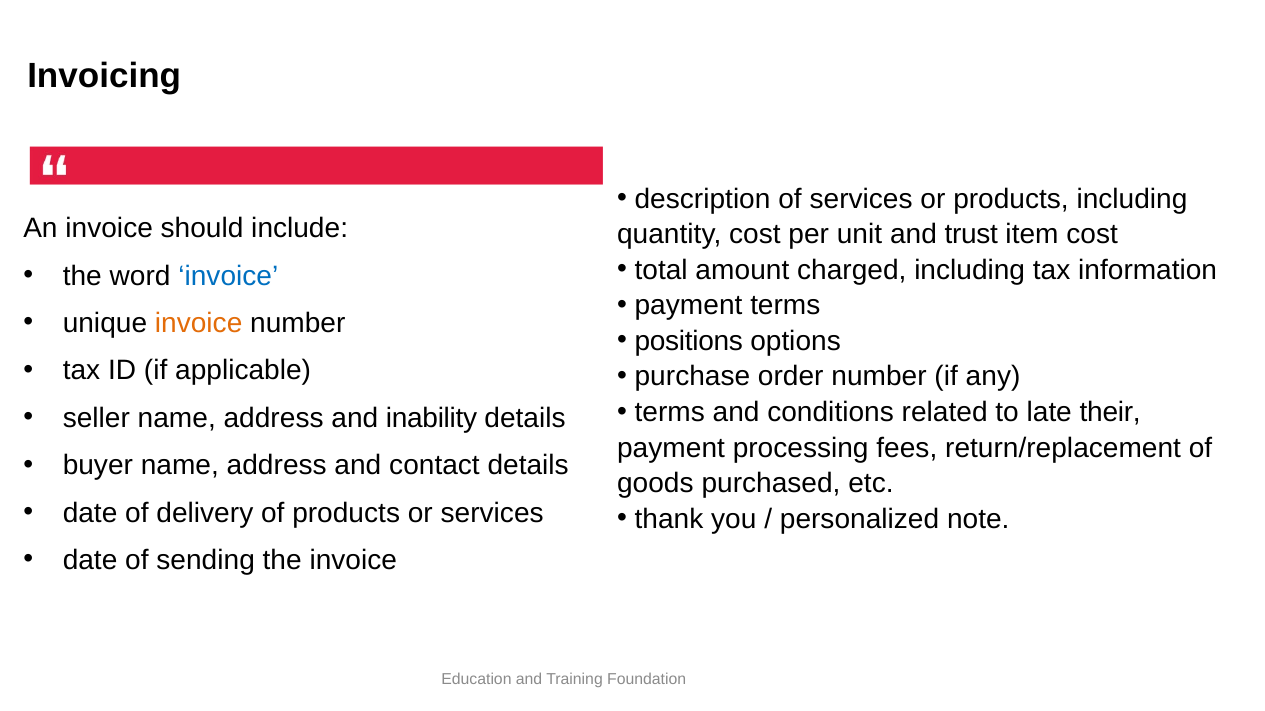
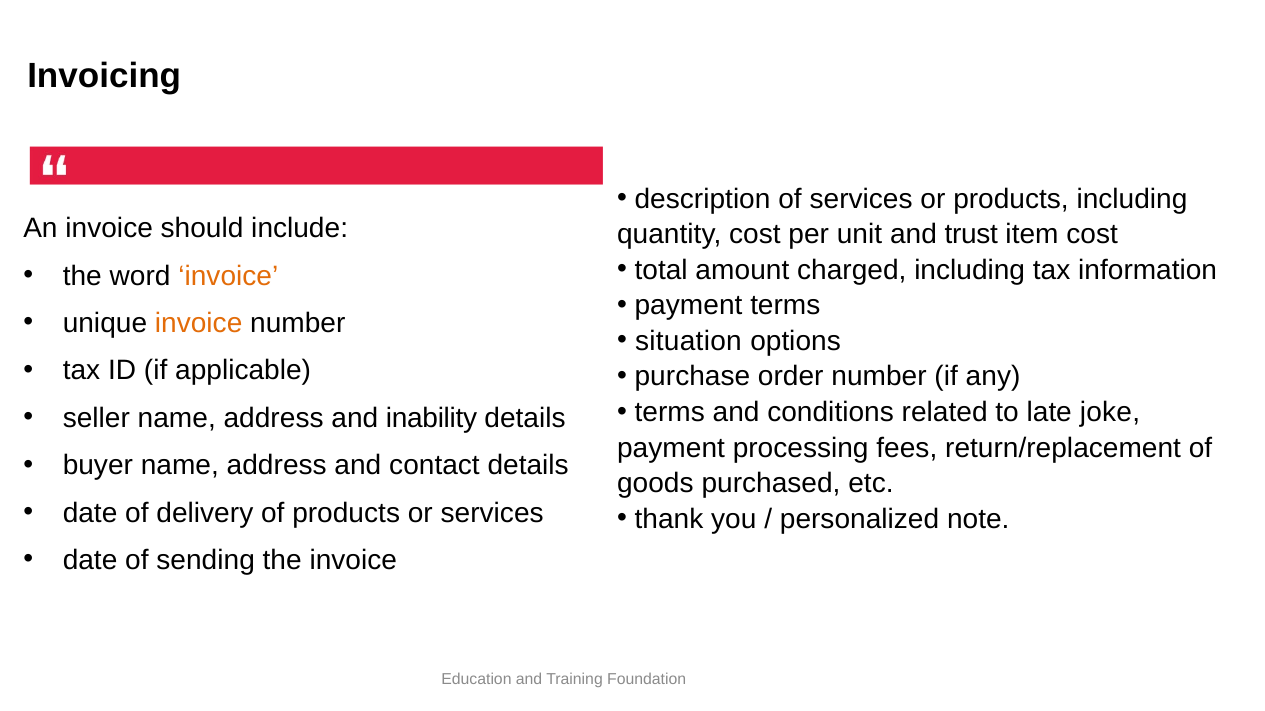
invoice at (228, 276) colour: blue -> orange
positions: positions -> situation
their: their -> joke
